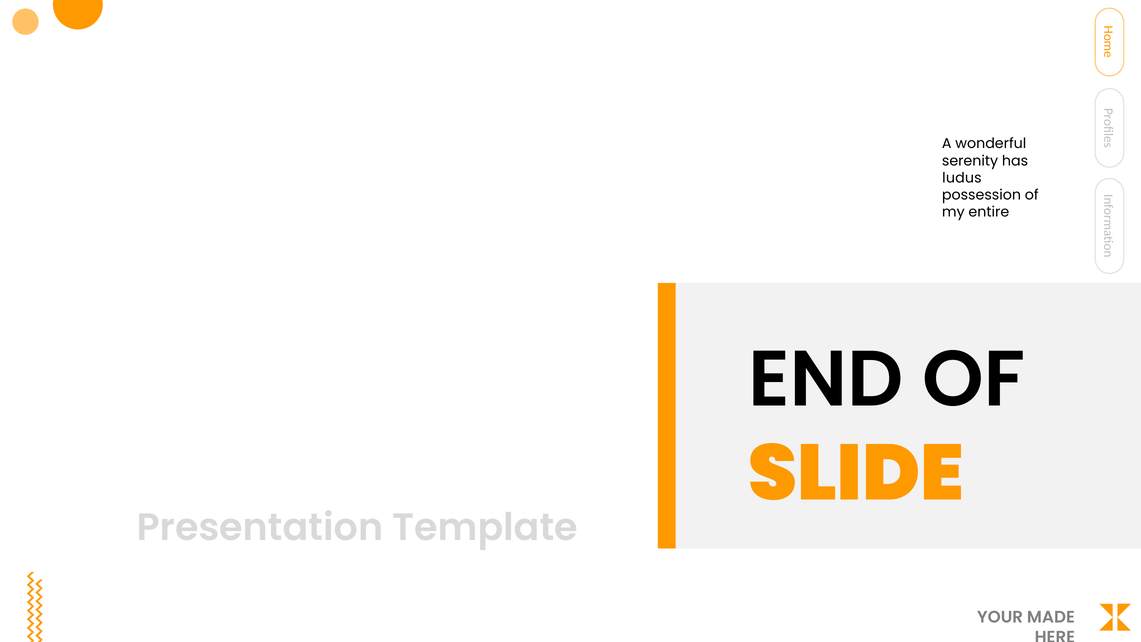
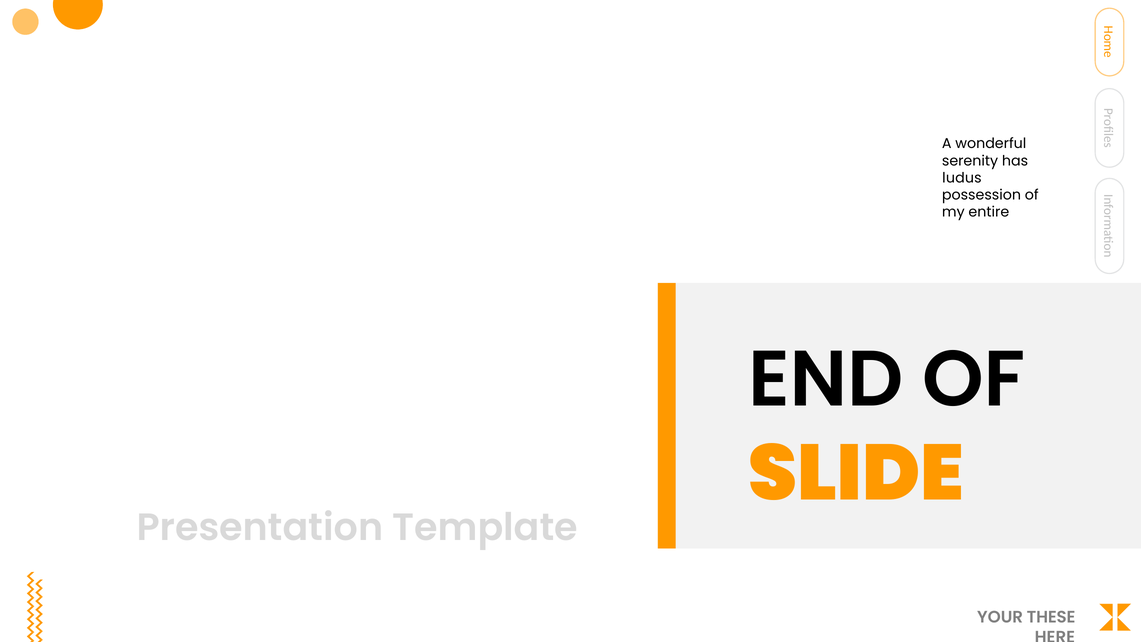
MADE: MADE -> THESE
